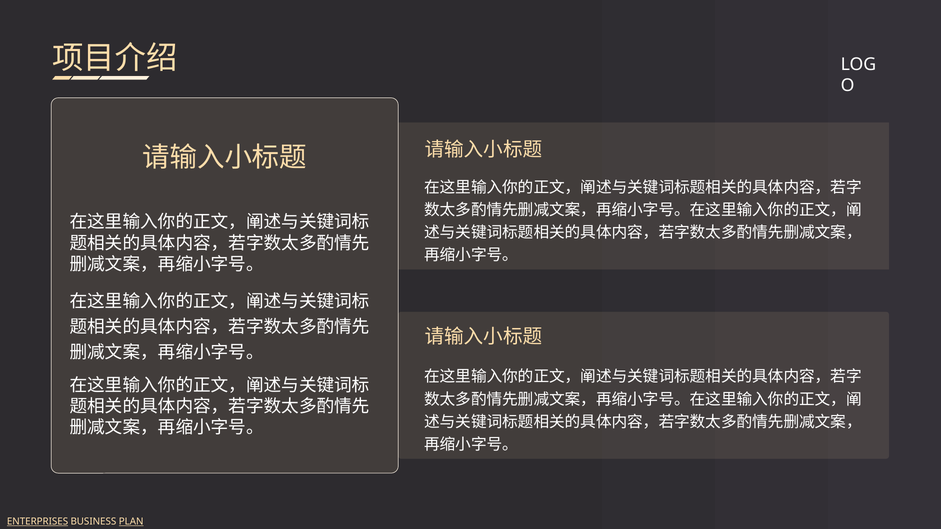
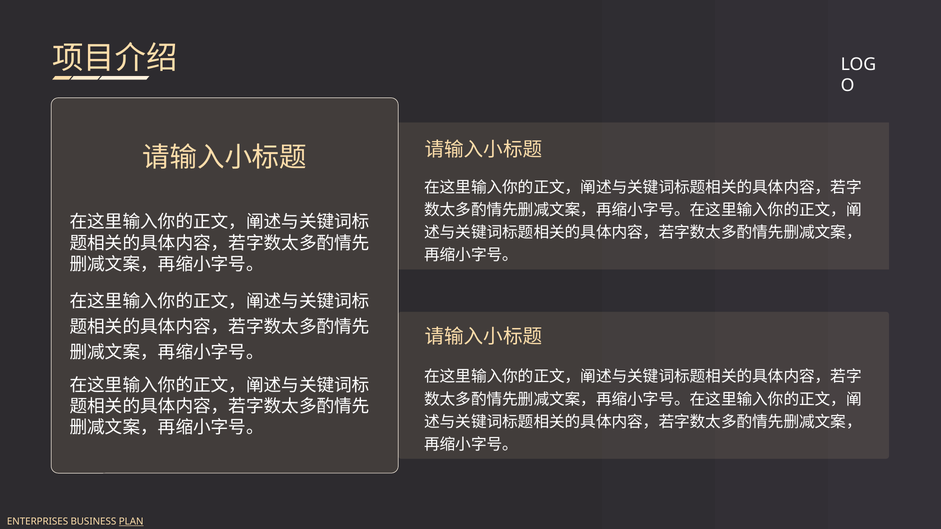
ENTERPRISES underline: present -> none
